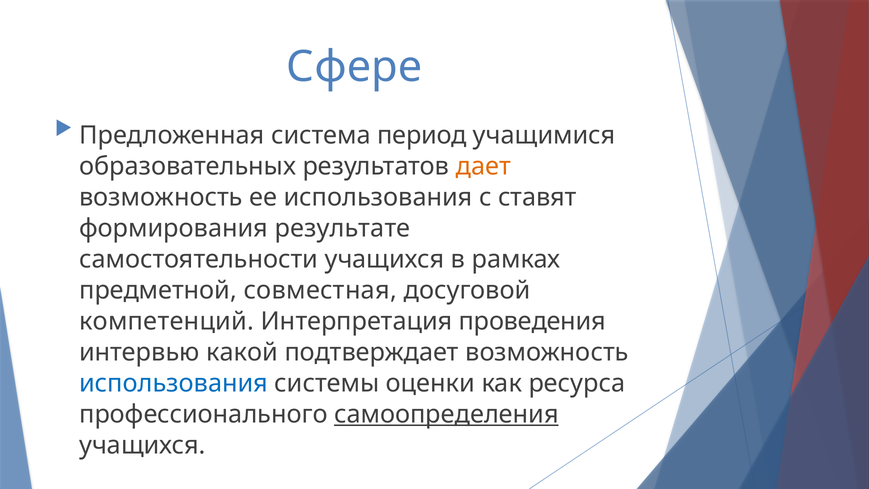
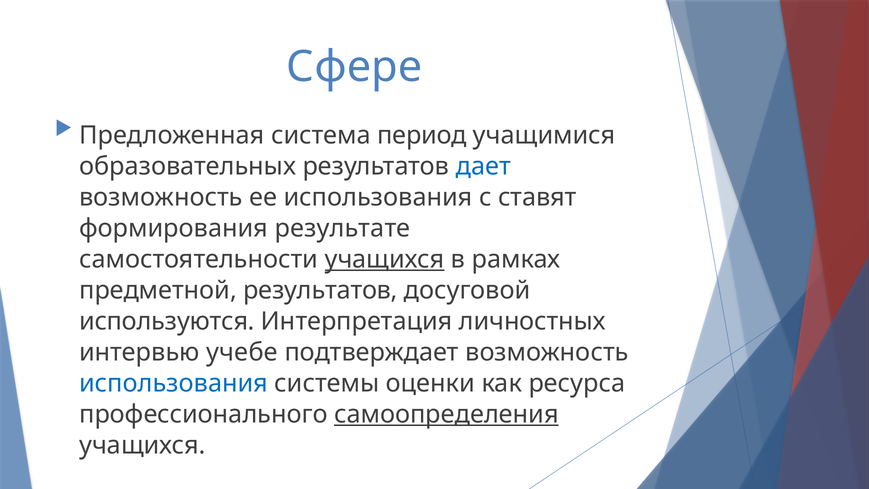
дает colour: orange -> blue
учащихся at (385, 259) underline: none -> present
предметной совместная: совместная -> результатов
компетенций: компетенций -> используются
проведения: проведения -> личностных
какой: какой -> учебе
